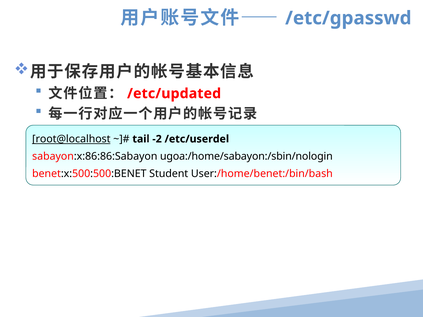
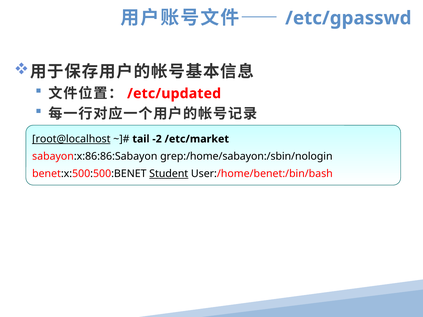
/etc/userdel: /etc/userdel -> /etc/market
ugoa:/home/sabayon:/sbin/nologin: ugoa:/home/sabayon:/sbin/nologin -> grep:/home/sabayon:/sbin/nologin
Student underline: none -> present
